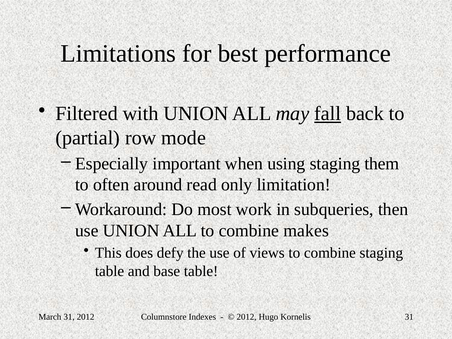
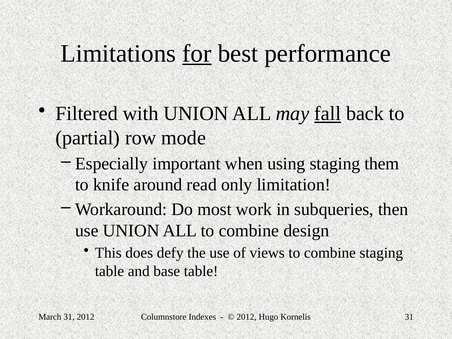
for underline: none -> present
often: often -> knife
makes: makes -> design
